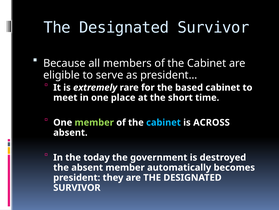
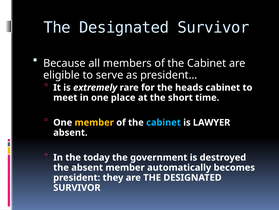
based: based -> heads
member at (94, 122) colour: light green -> yellow
ACROSS: ACROSS -> LAWYER
